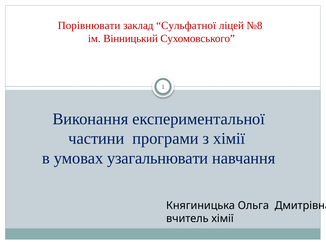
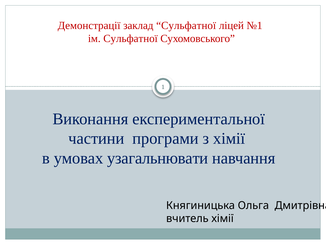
Порівнювати: Порівнювати -> Демонстрації
№8: №8 -> №1
ім Вінницький: Вінницький -> Сульфатної
